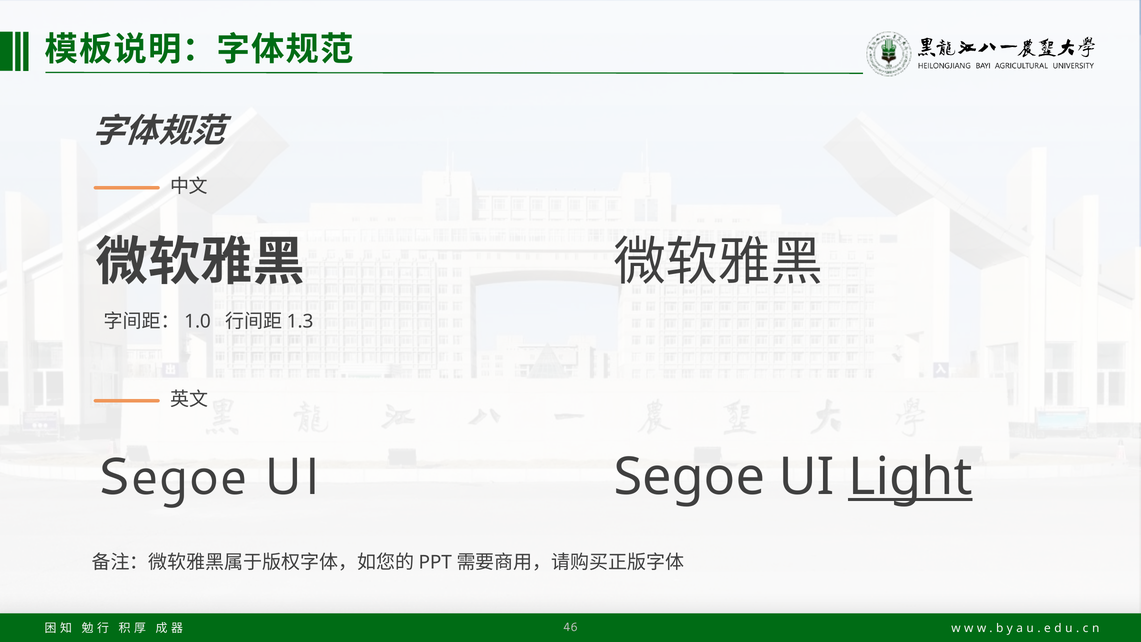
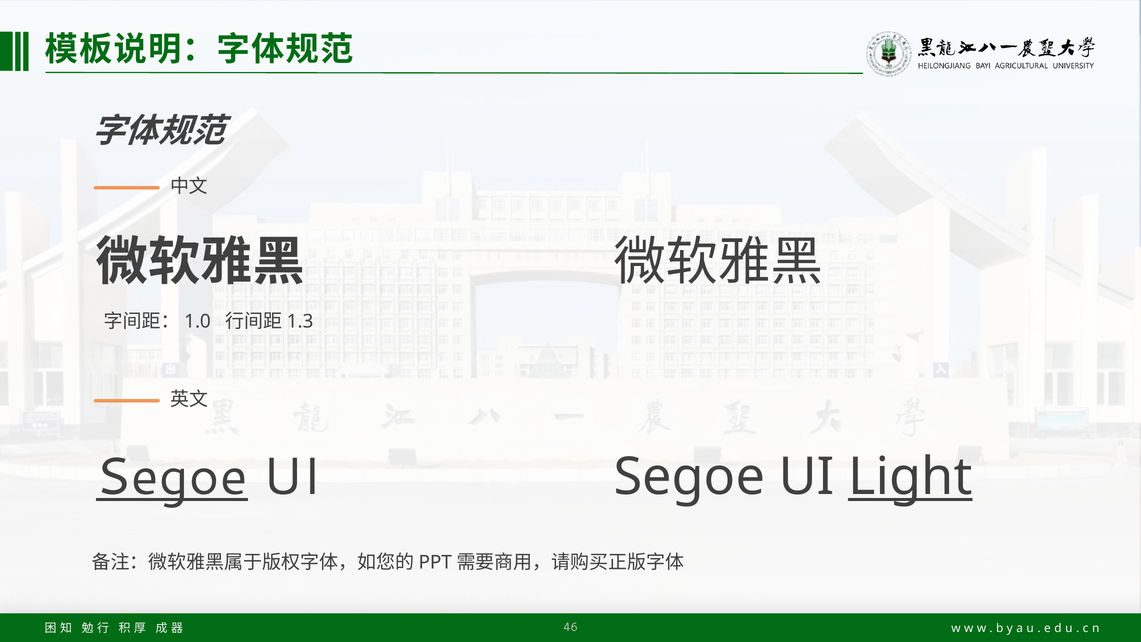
Segoe at (172, 477) underline: none -> present
